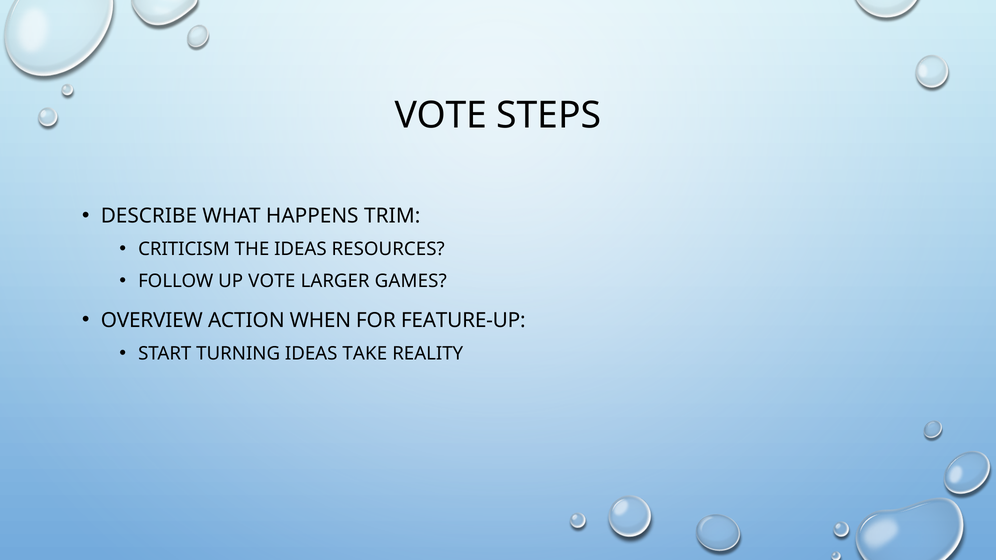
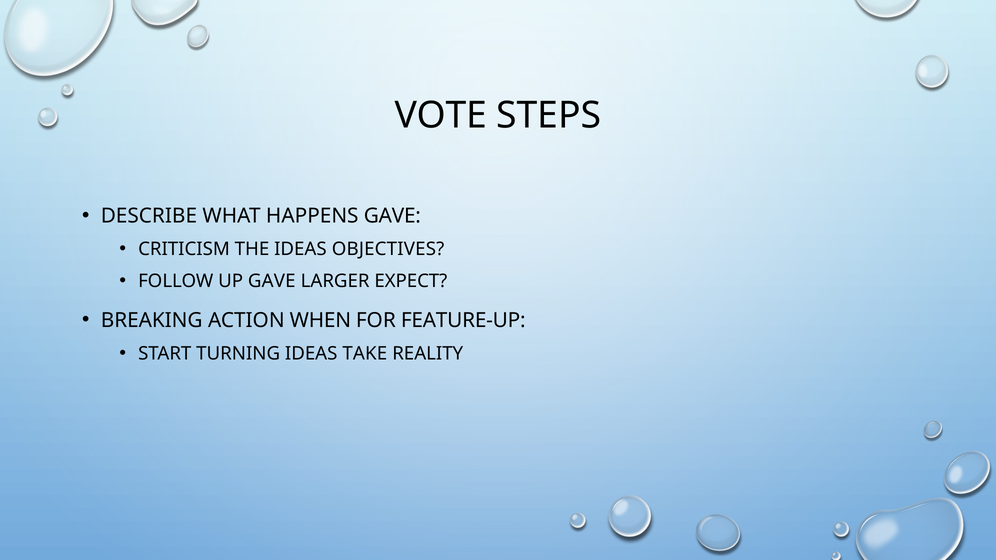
HAPPENS TRIM: TRIM -> GAVE
RESOURCES: RESOURCES -> OBJECTIVES
UP VOTE: VOTE -> GAVE
GAMES: GAMES -> EXPECT
OVERVIEW: OVERVIEW -> BREAKING
